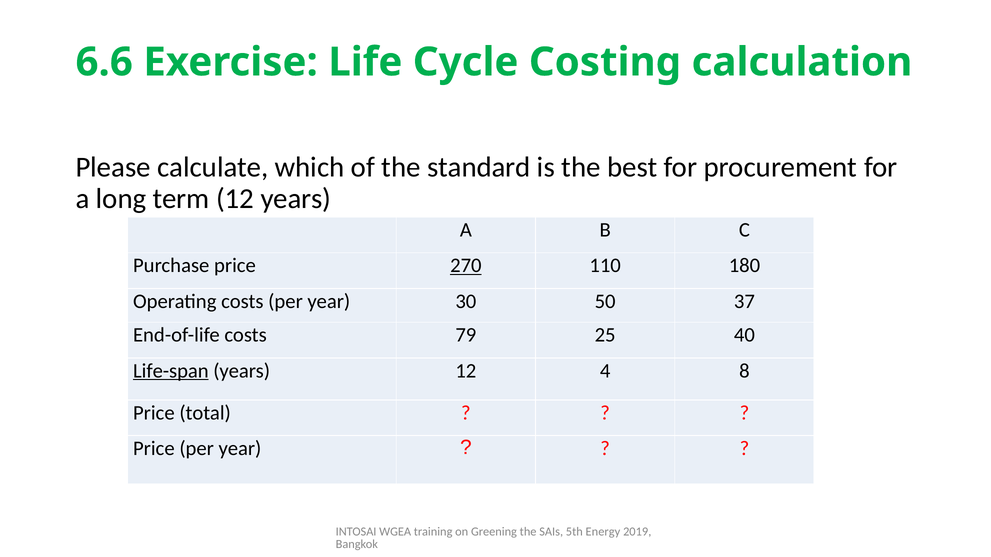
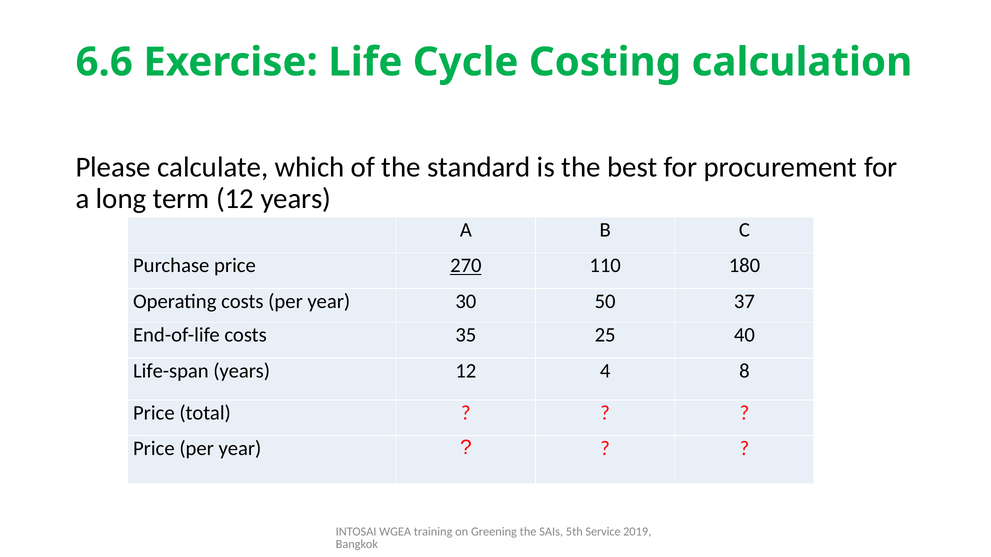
79: 79 -> 35
Life-span underline: present -> none
Energy: Energy -> Service
